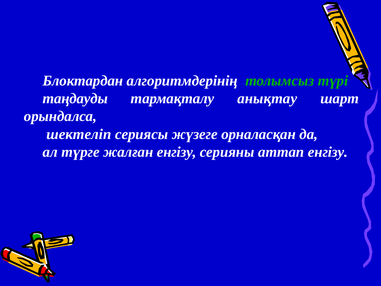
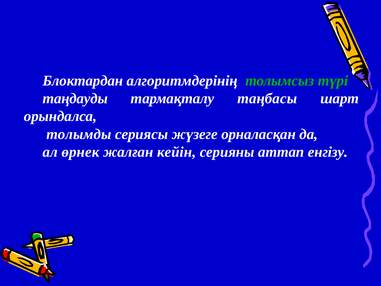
анықтау: анықтау -> таңбасы
шектеліп: шектеліп -> толымды
түрге: түрге -> өрнек
жалған енгізу: енгізу -> кейін
